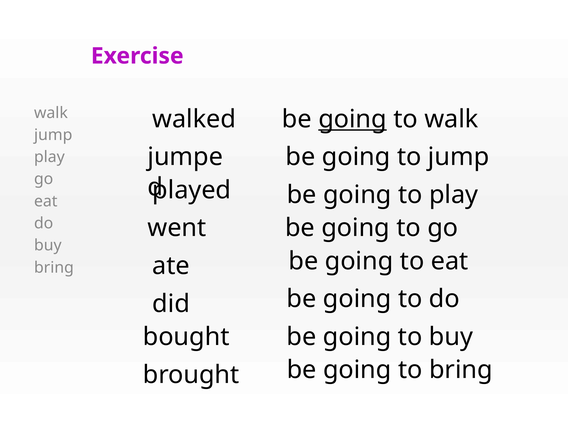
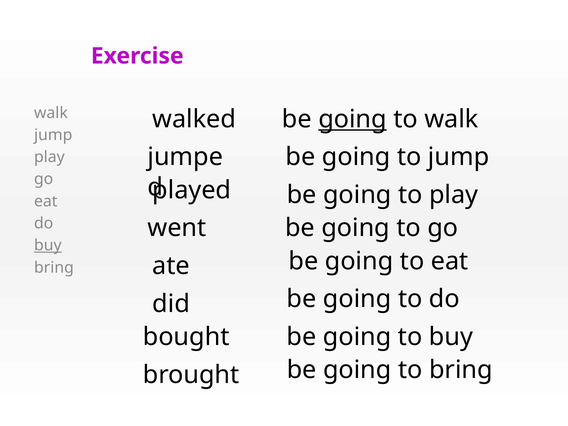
buy at (48, 245) underline: none -> present
